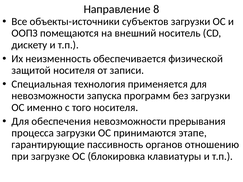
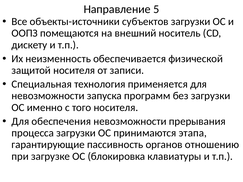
8: 8 -> 5
этапе: этапе -> этапа
